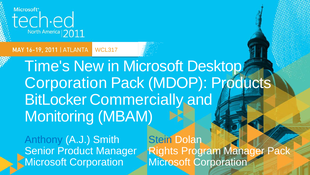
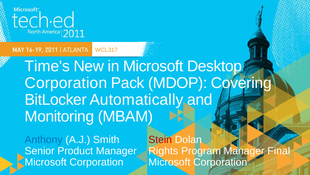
Products: Products -> Covering
Commercially: Commercially -> Automatically
Stein colour: blue -> red
Manager Pack: Pack -> Final
